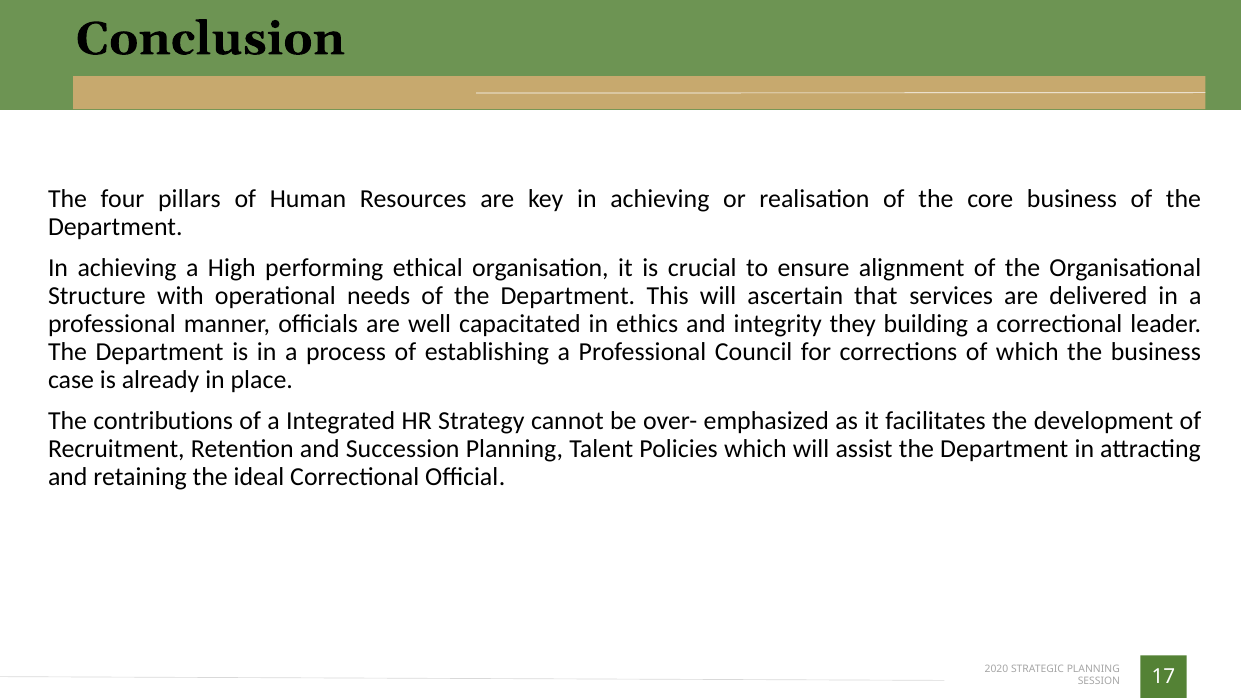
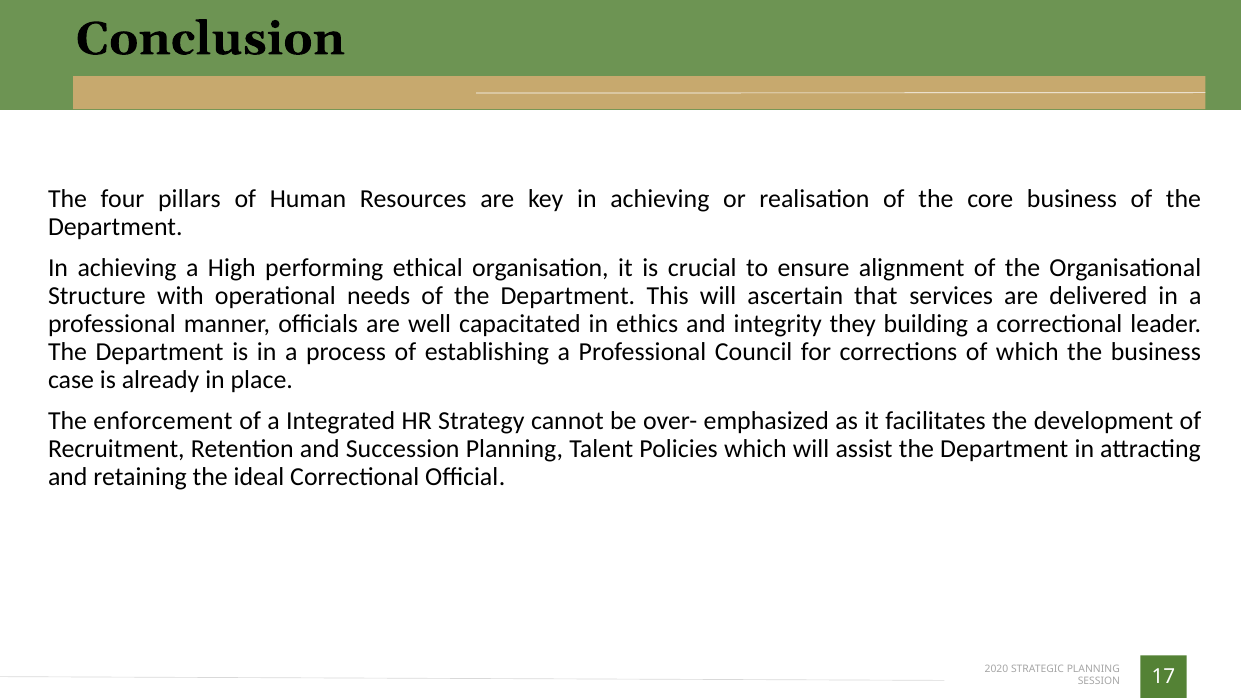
contributions: contributions -> enforcement
